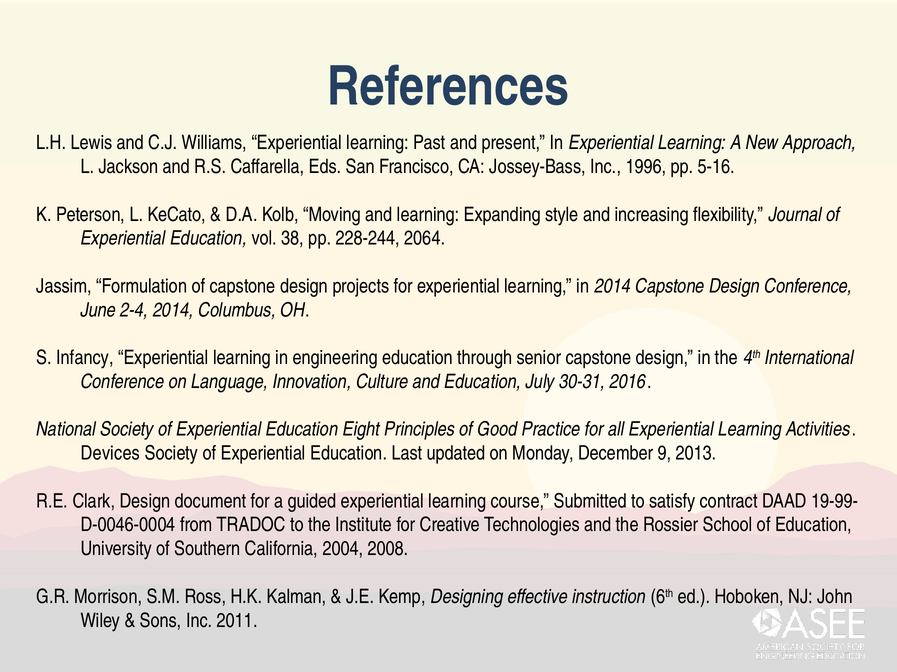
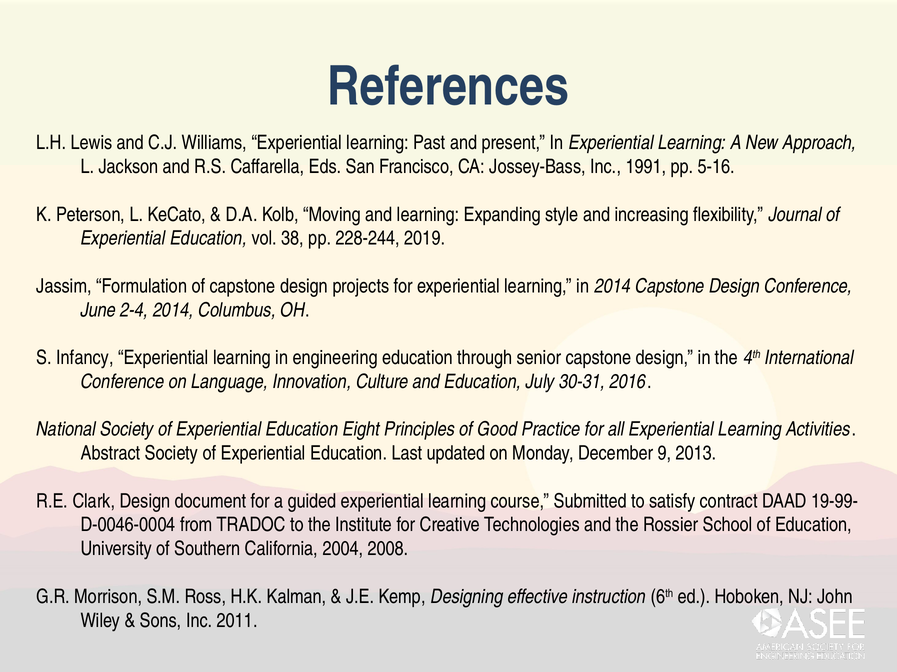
1996: 1996 -> 1991
2064: 2064 -> 2019
Devices: Devices -> Abstract
